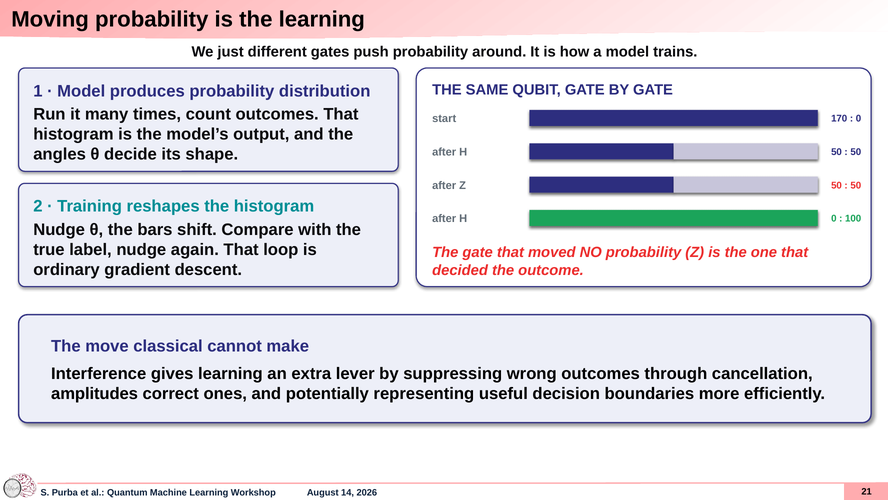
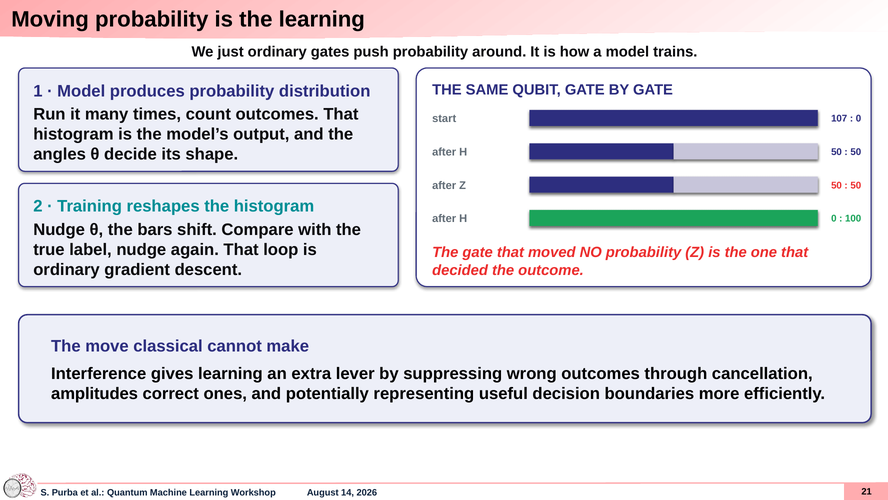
just different: different -> ordinary
170: 170 -> 107
